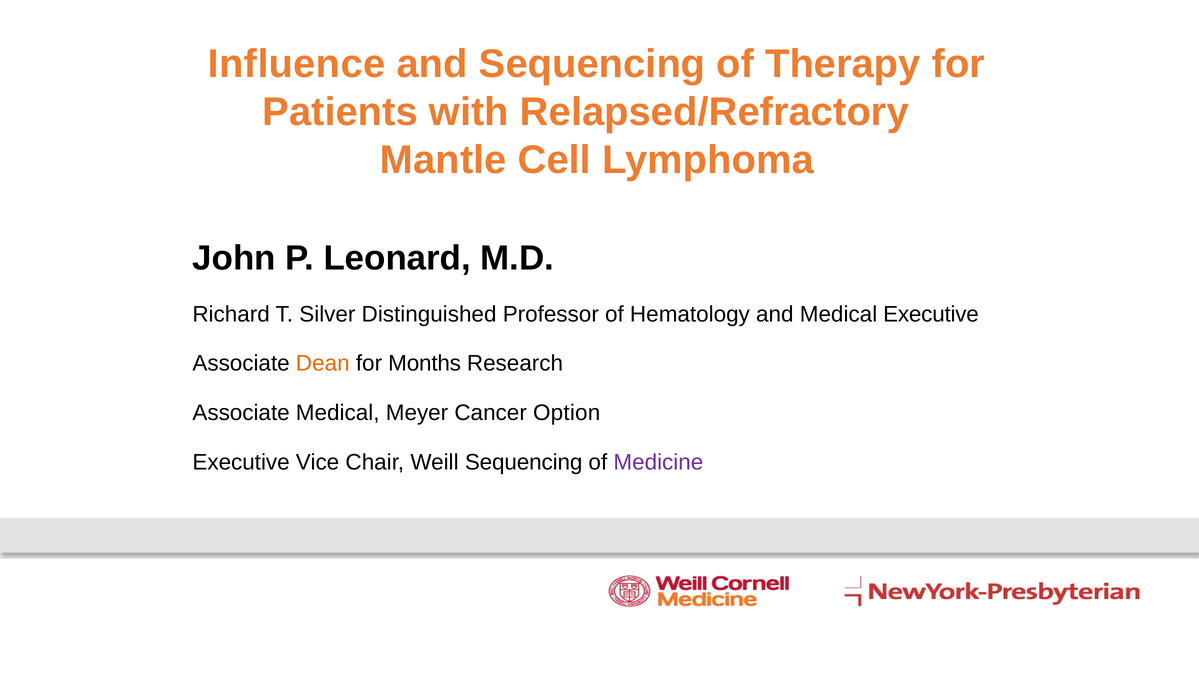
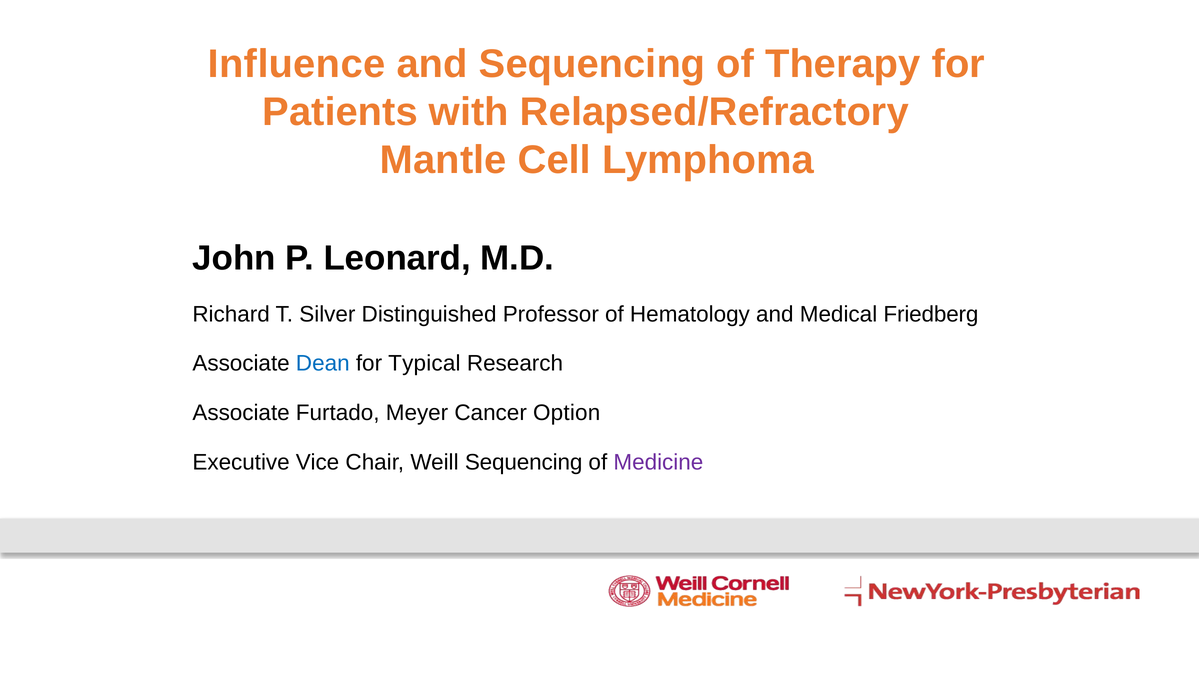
Medical Executive: Executive -> Friedberg
Dean colour: orange -> blue
Months: Months -> Typical
Associate Medical: Medical -> Furtado
